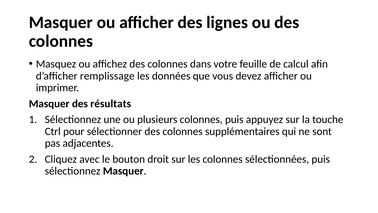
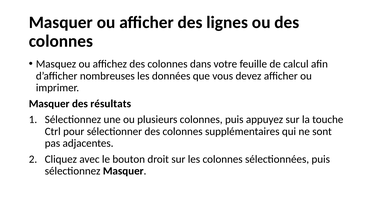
remplissage: remplissage -> nombreuses
